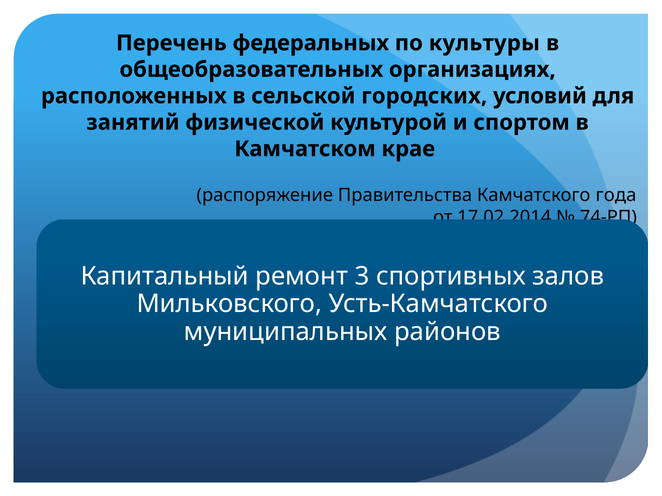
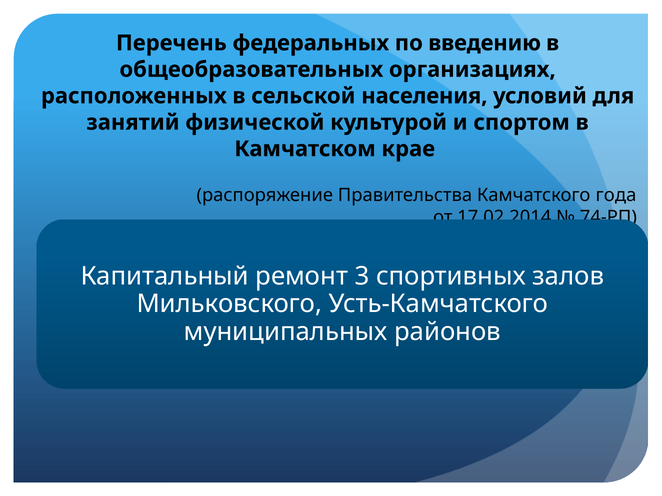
культуры: культуры -> введению
городских: городских -> населения
